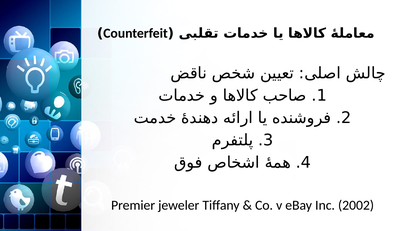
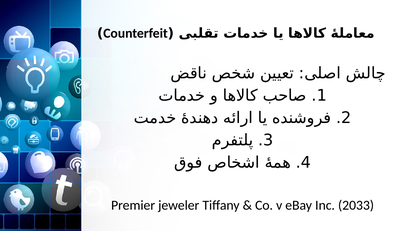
2002: 2002 -> 2033
